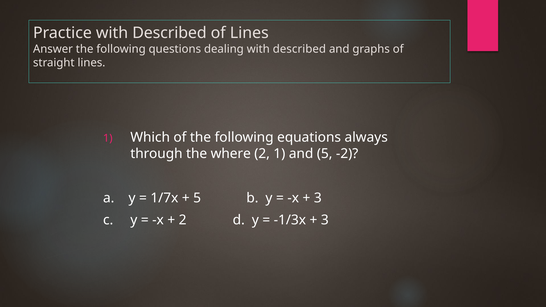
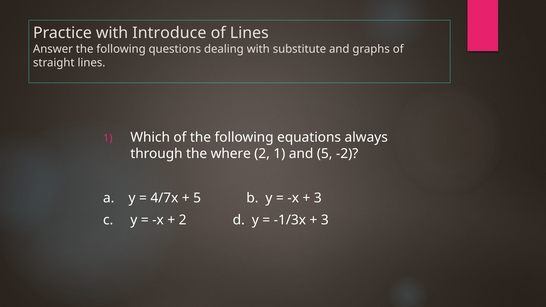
Practice with Described: Described -> Introduce
dealing with described: described -> substitute
1/7x: 1/7x -> 4/7x
